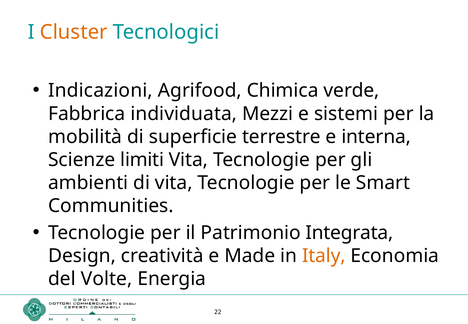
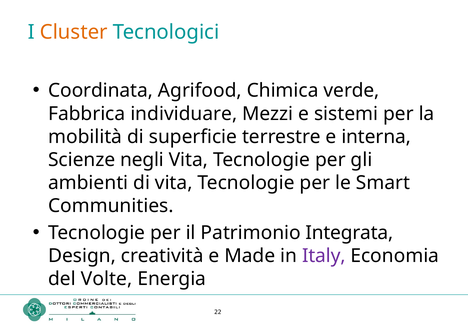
Indicazioni: Indicazioni -> Coordinata
individuata: individuata -> individuare
limiti: limiti -> negli
Italy colour: orange -> purple
